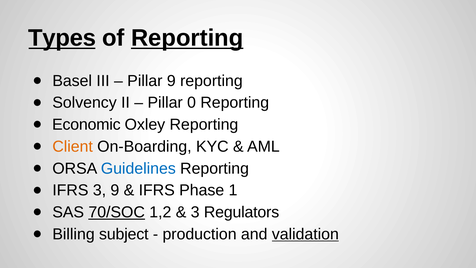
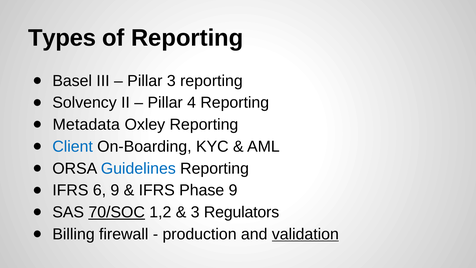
Types underline: present -> none
Reporting at (187, 38) underline: present -> none
Pillar 9: 9 -> 3
0: 0 -> 4
Economic: Economic -> Metadata
Client colour: orange -> blue
IFRS 3: 3 -> 6
Phase 1: 1 -> 9
subject: subject -> firewall
